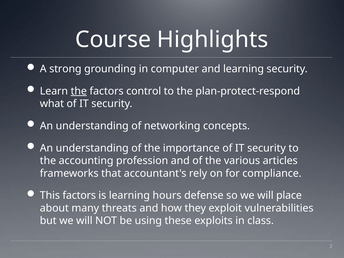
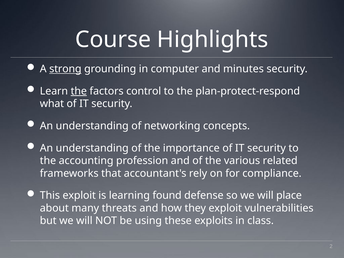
strong underline: none -> present
and learning: learning -> minutes
articles: articles -> related
This factors: factors -> exploit
hours: hours -> found
